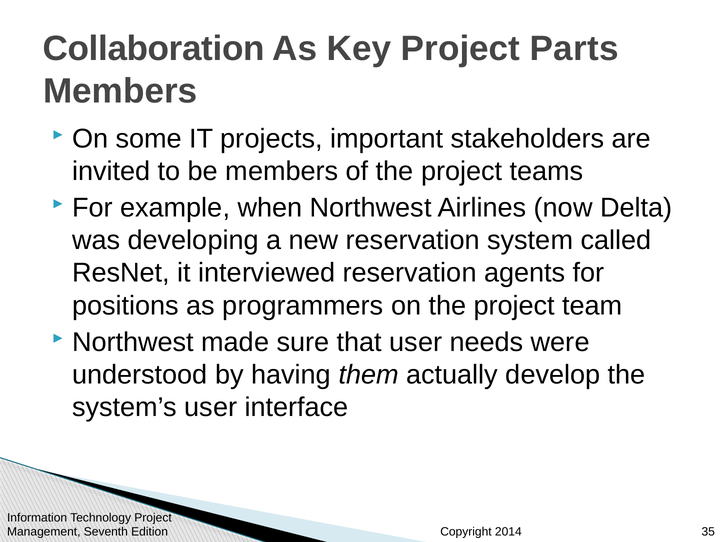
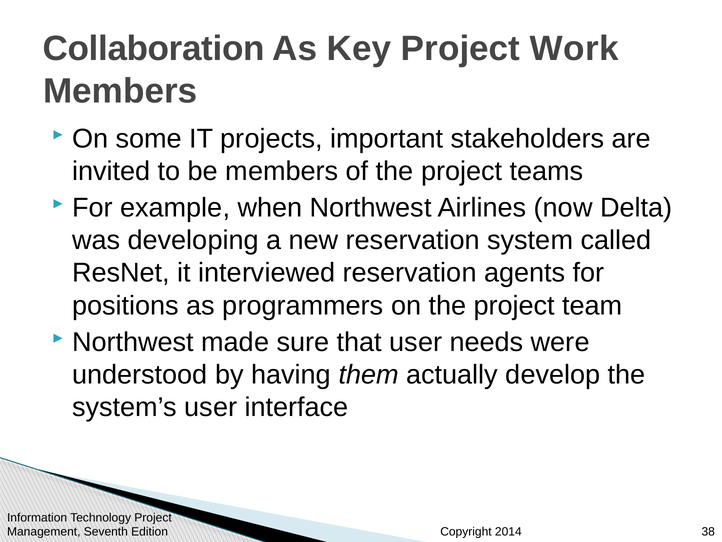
Parts: Parts -> Work
35: 35 -> 38
